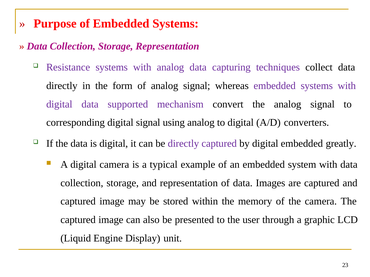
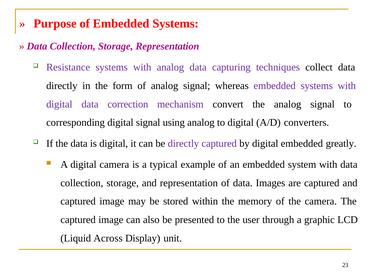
supported: supported -> correction
Engine: Engine -> Across
